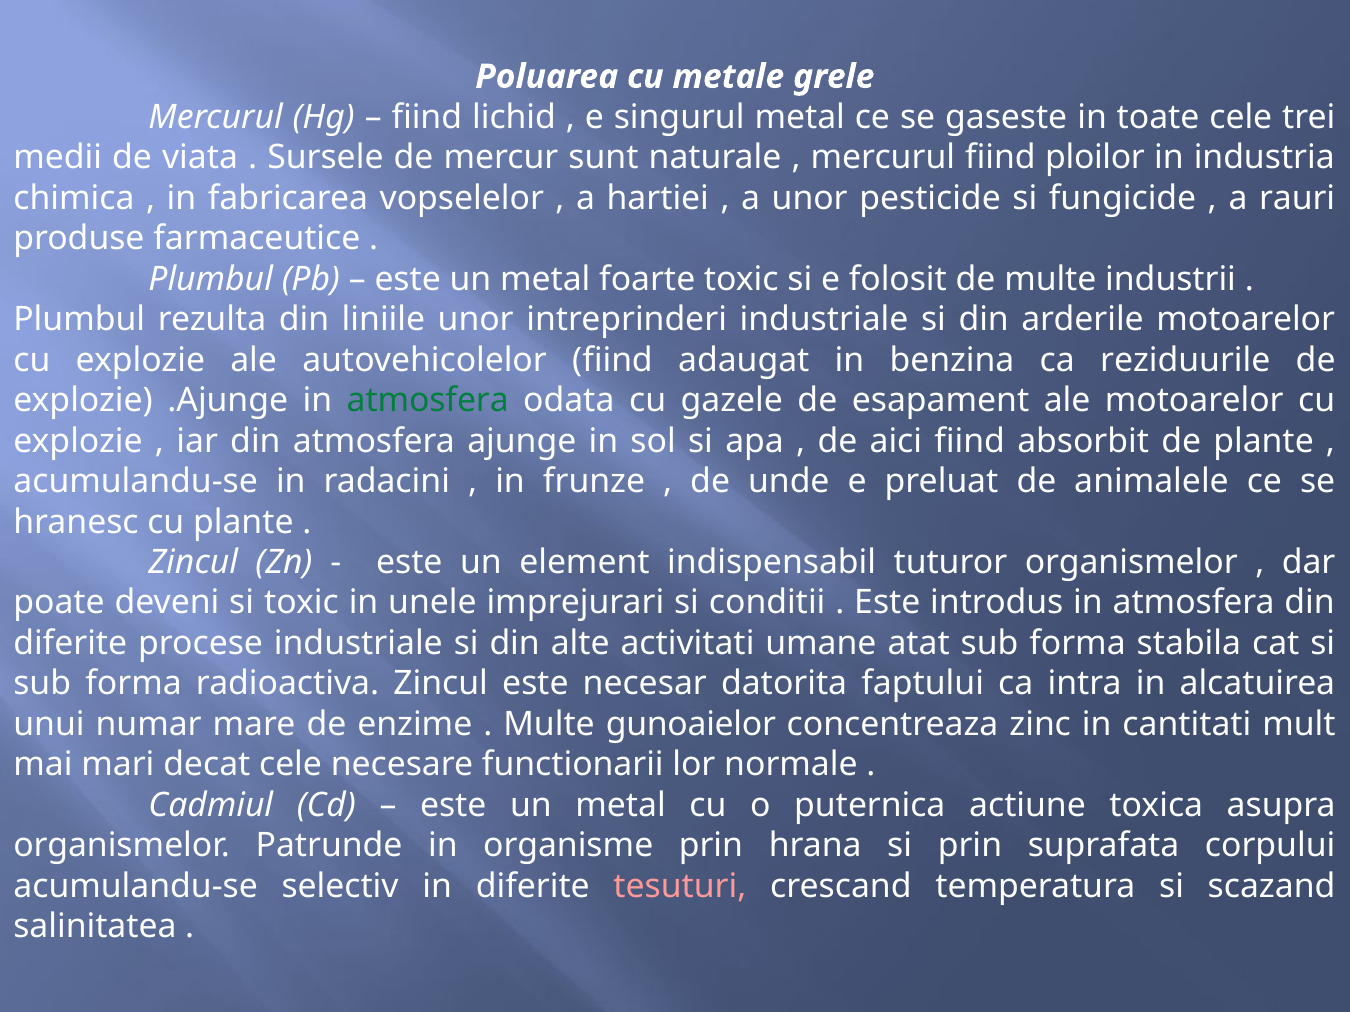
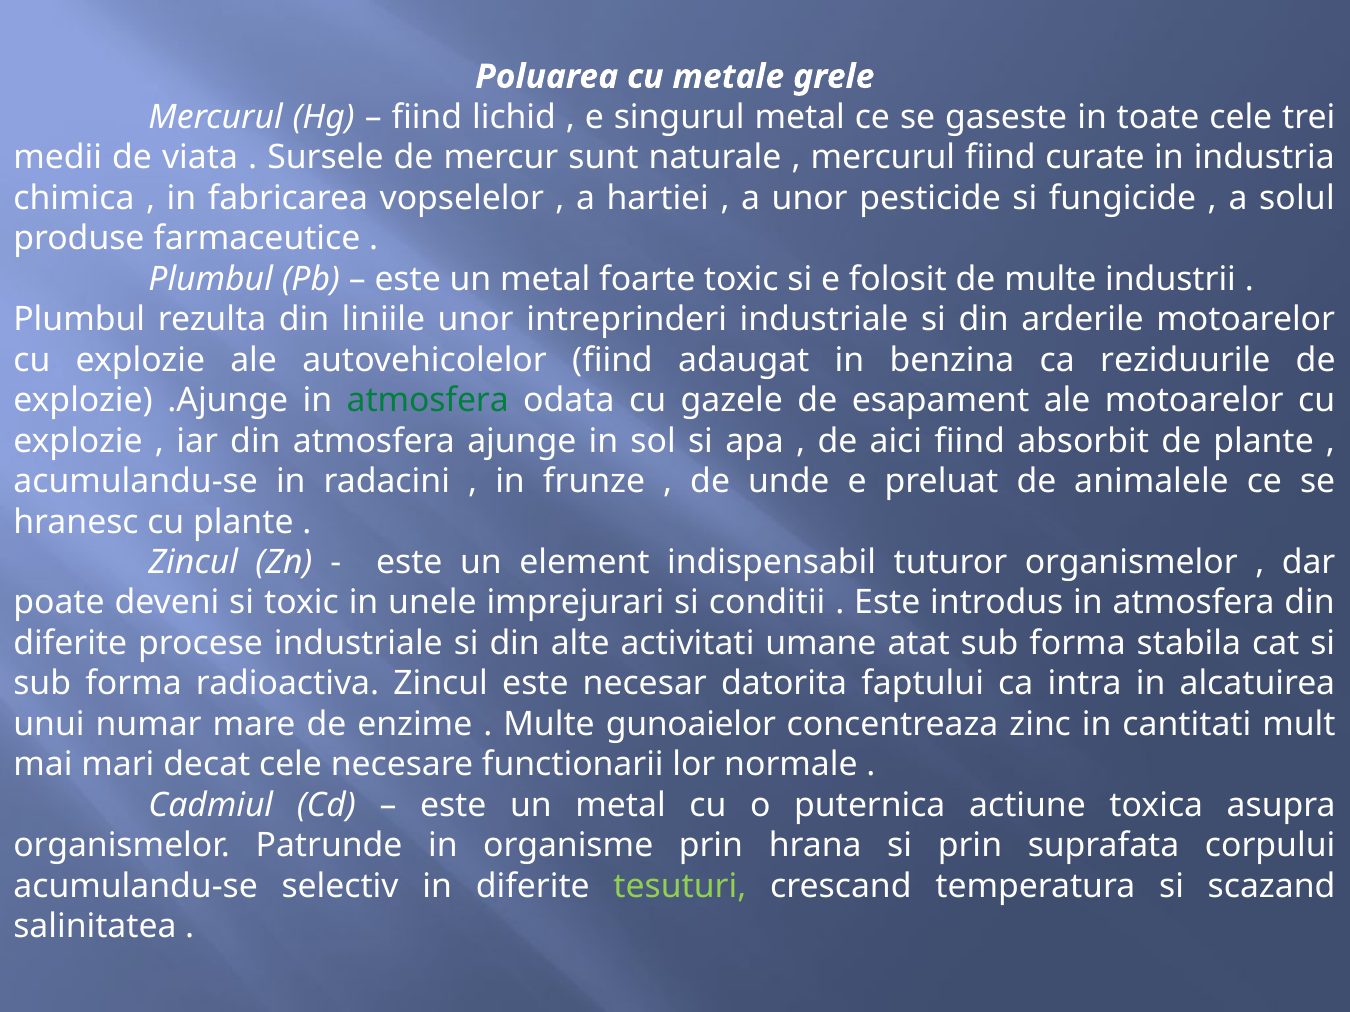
ploilor: ploilor -> curate
rauri: rauri -> solul
tesuturi colour: pink -> light green
